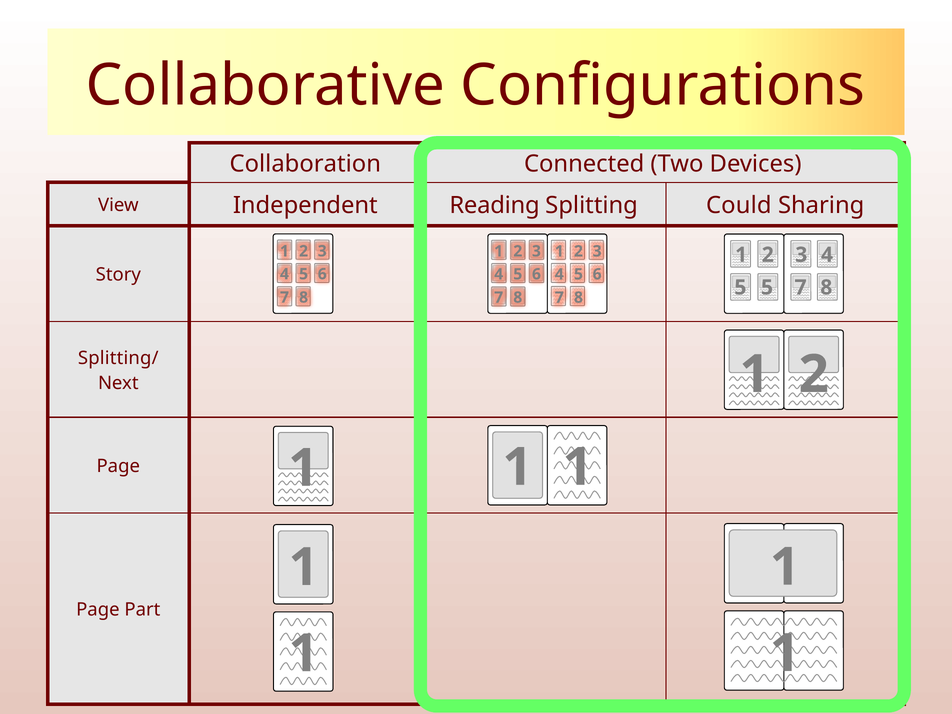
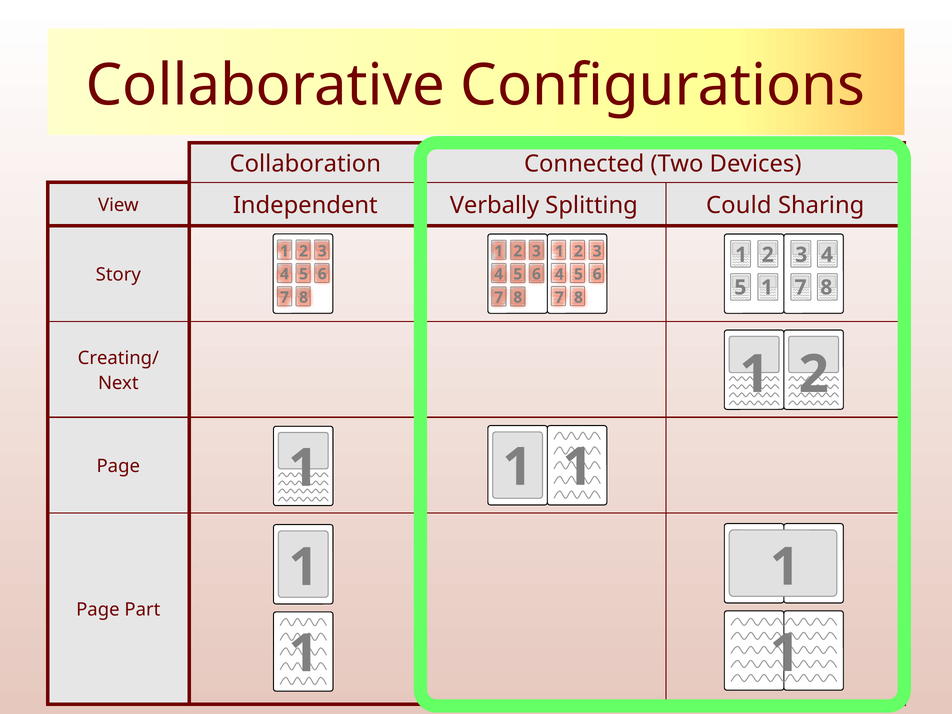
Reading: Reading -> Verbally
5 5: 5 -> 1
Splitting/: Splitting/ -> Creating/
